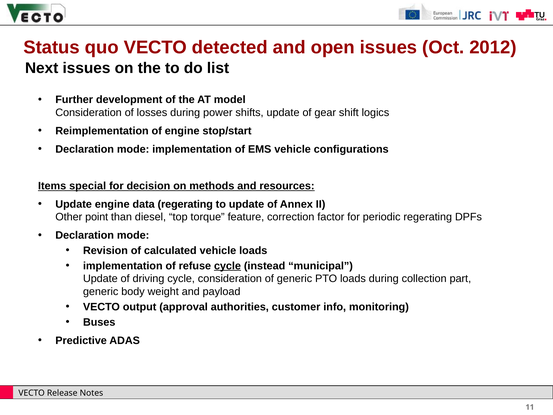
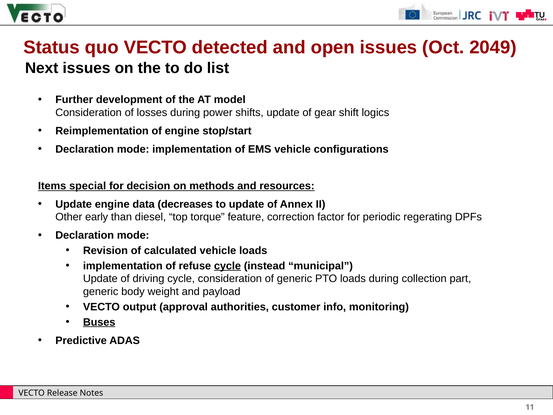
2012: 2012 -> 2049
data regerating: regerating -> decreases
point: point -> early
Buses underline: none -> present
